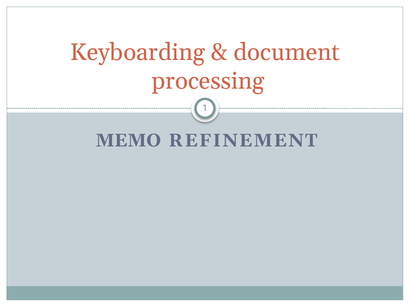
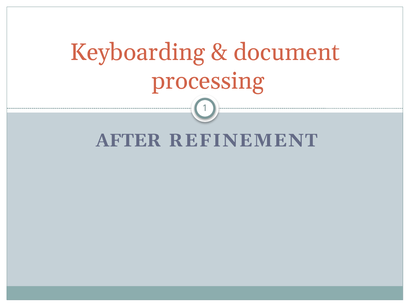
MEMO: MEMO -> AFTER
